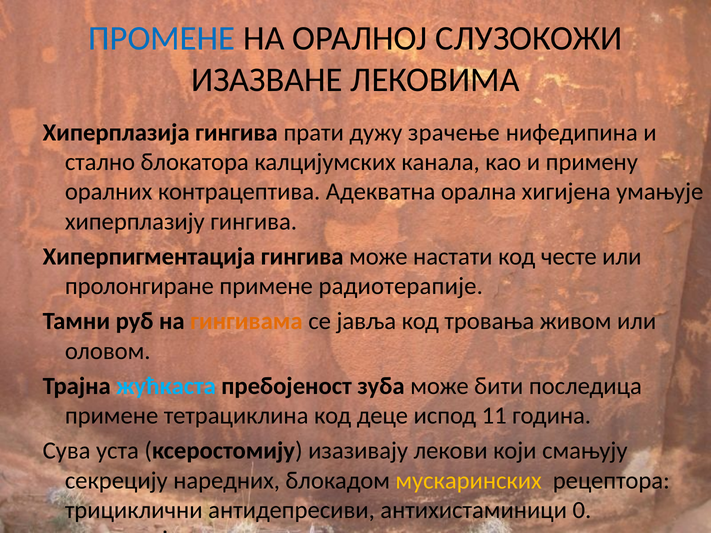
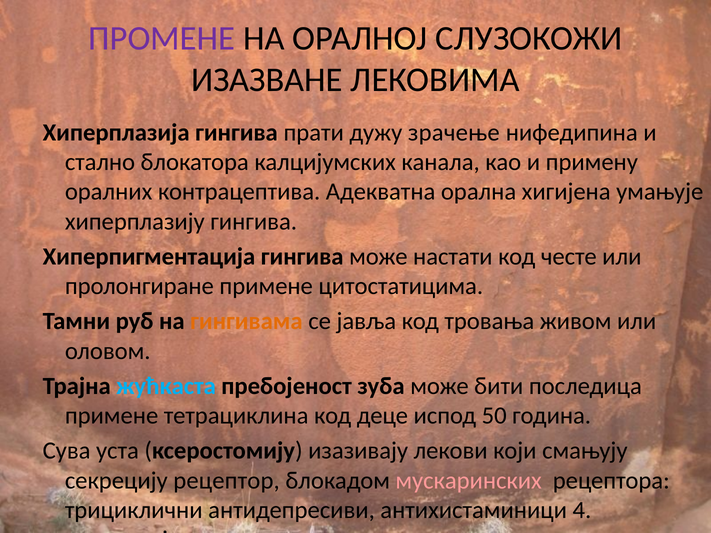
ПРОМЕНЕ colour: blue -> purple
радиотерапије: радиотерапије -> цитостатицима
11: 11 -> 50
наредних: наредних -> рецептор
мускаринских colour: yellow -> pink
0: 0 -> 4
